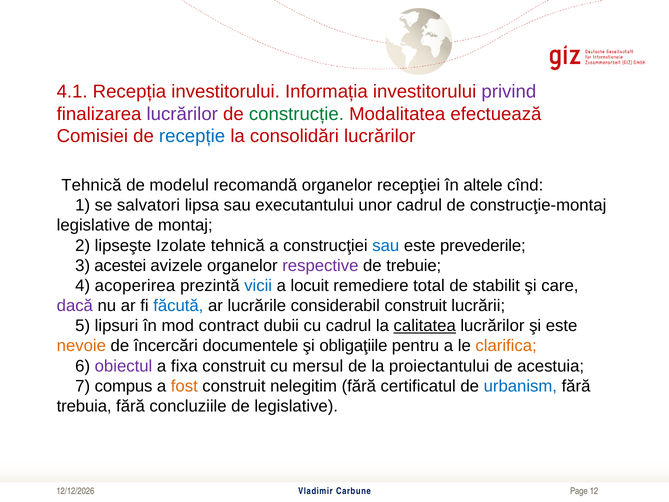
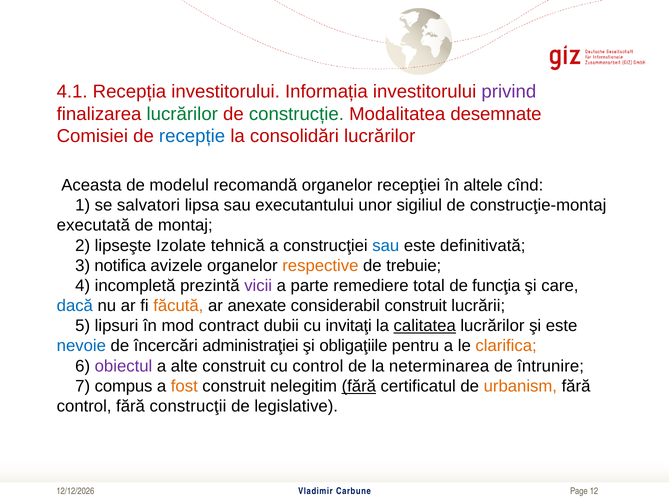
lucrărilor at (182, 114) colour: purple -> green
efectuează: efectuează -> desemnate
Tehnică at (91, 185): Tehnică -> Aceasta
unor cadrul: cadrul -> sigiliul
legislative at (93, 225): legislative -> executată
prevederile: prevederile -> definitivată
acestei: acestei -> notifica
respective colour: purple -> orange
acoperirea: acoperirea -> incompletă
vicii colour: blue -> purple
locuit: locuit -> parte
stabilit: stabilit -> funcţia
dacă colour: purple -> blue
făcută colour: blue -> orange
lucrările: lucrările -> anexate
cu cadrul: cadrul -> invitaţi
nevoie colour: orange -> blue
documentele: documentele -> administraţiei
fixa: fixa -> alte
cu mersul: mersul -> control
proiectantului: proiectantului -> neterminarea
acestuia: acestuia -> întrunire
fără at (359, 386) underline: none -> present
urbanism colour: blue -> orange
trebuia at (84, 406): trebuia -> control
concluziile: concluziile -> construcţii
